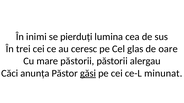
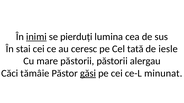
inimi underline: none -> present
trei: trei -> stai
glas: glas -> tată
oare: oare -> iesle
anunța: anunța -> tămâie
